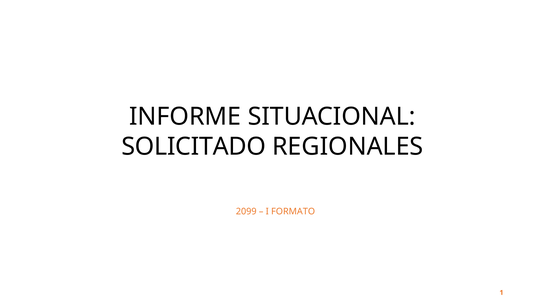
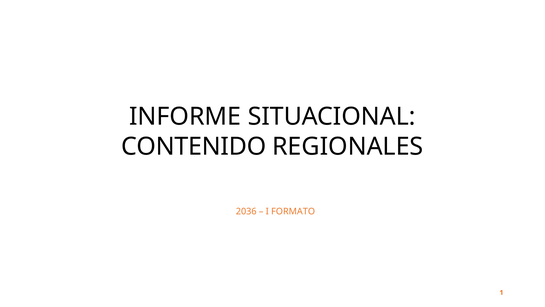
SOLICITADO: SOLICITADO -> CONTENIDO
2099: 2099 -> 2036
